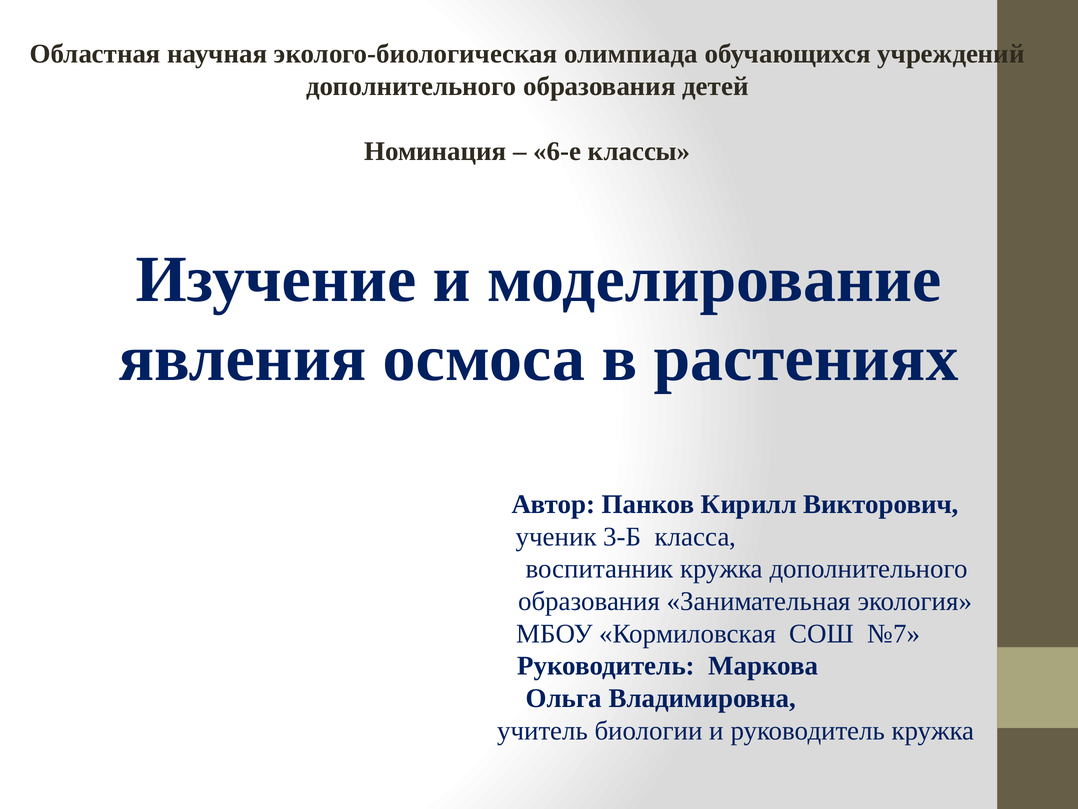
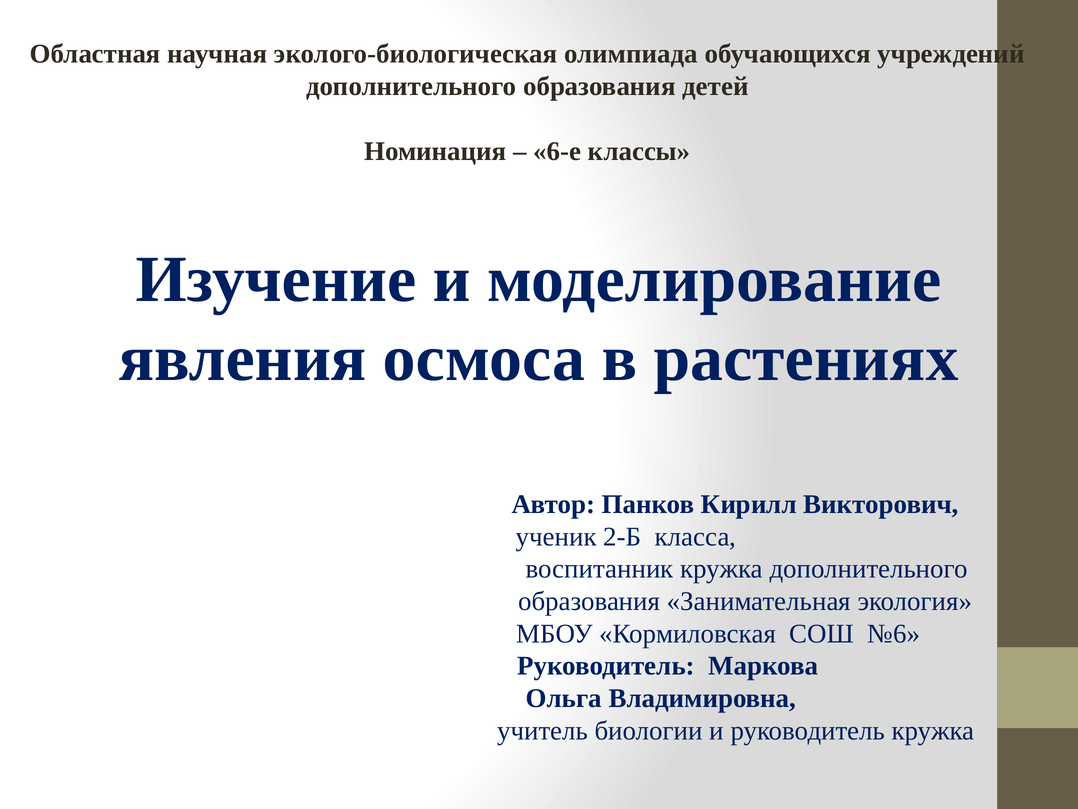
3-Б: 3-Б -> 2-Б
№7: №7 -> №6
